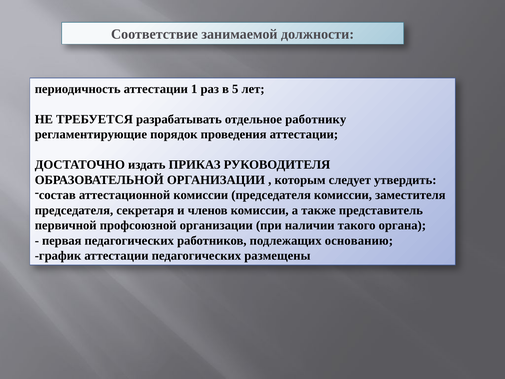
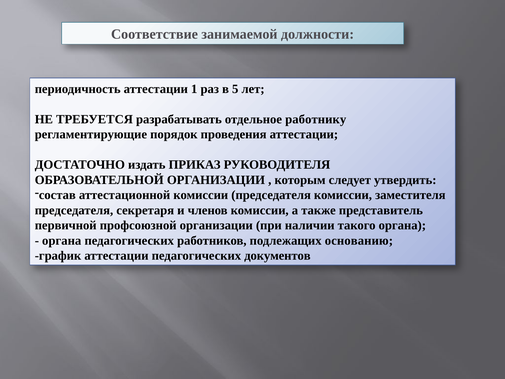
первая at (62, 240): первая -> органа
размещены: размещены -> документов
